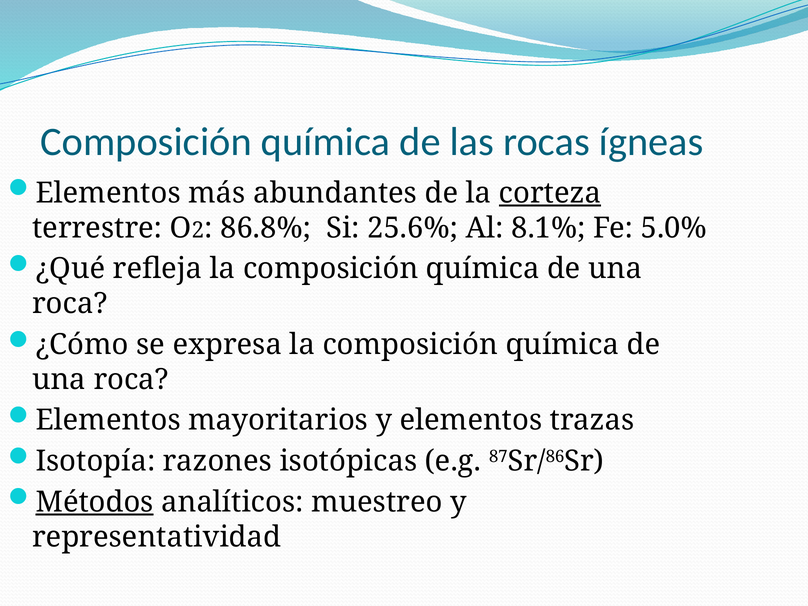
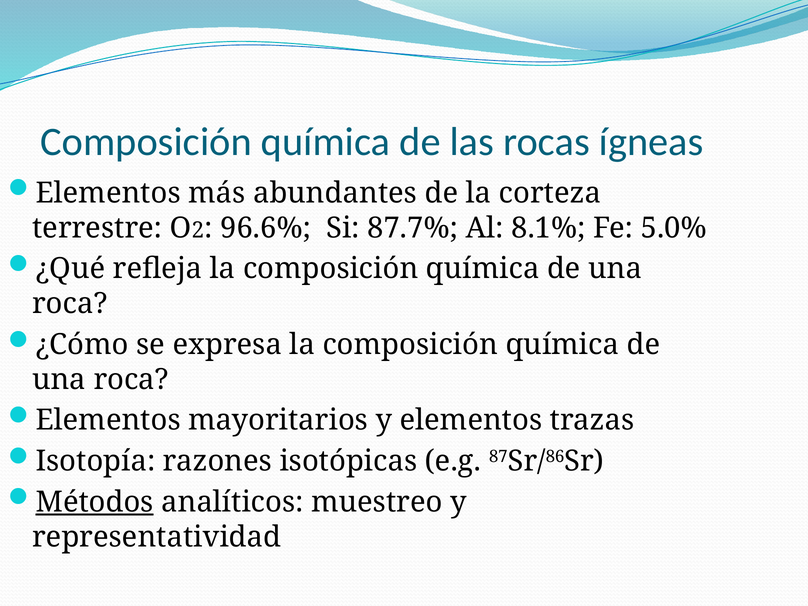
corteza underline: present -> none
86.8%: 86.8% -> 96.6%
25.6%: 25.6% -> 87.7%
